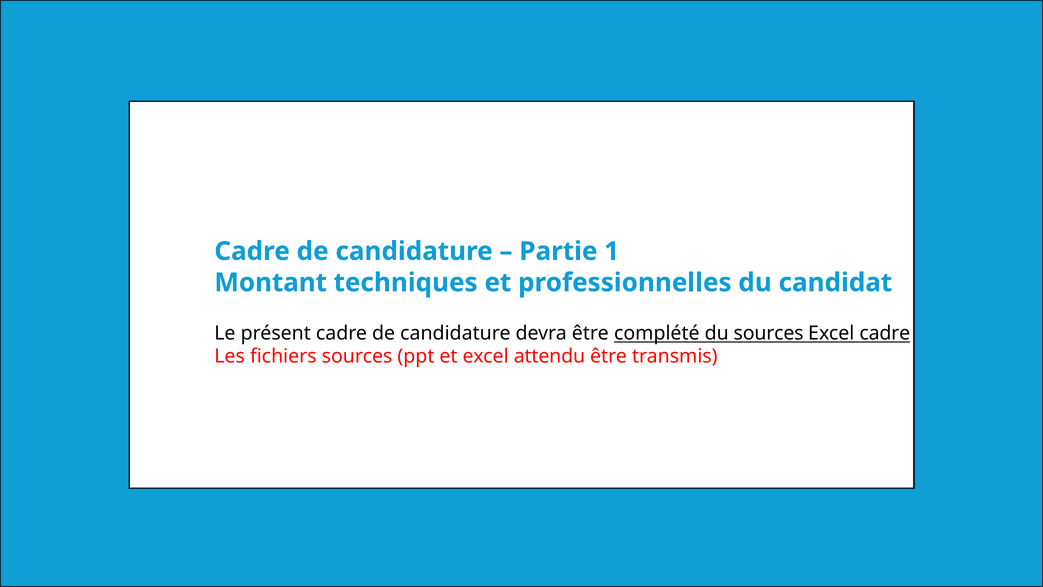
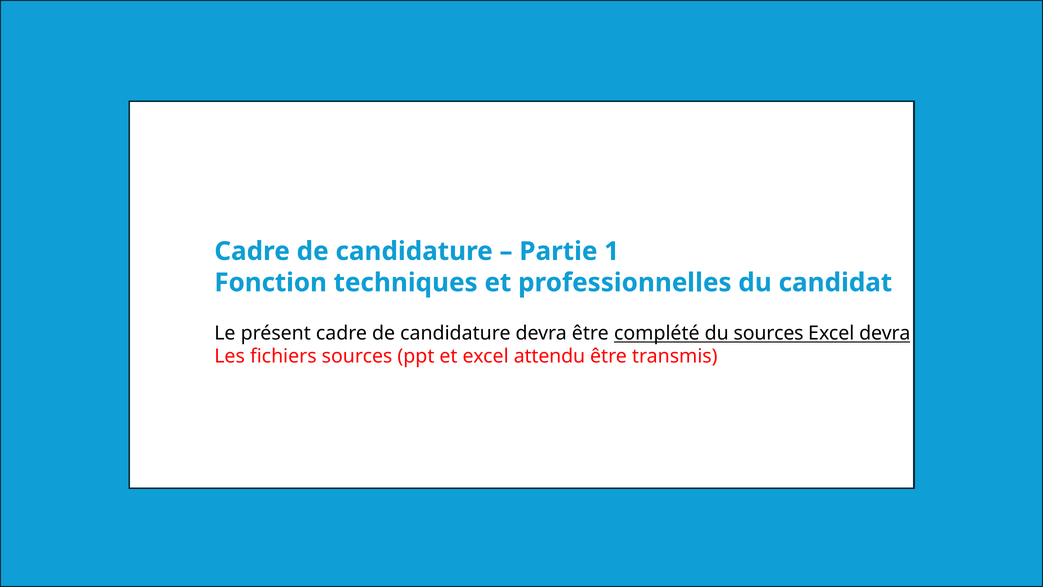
Montant: Montant -> Fonction
Excel cadre: cadre -> devra
